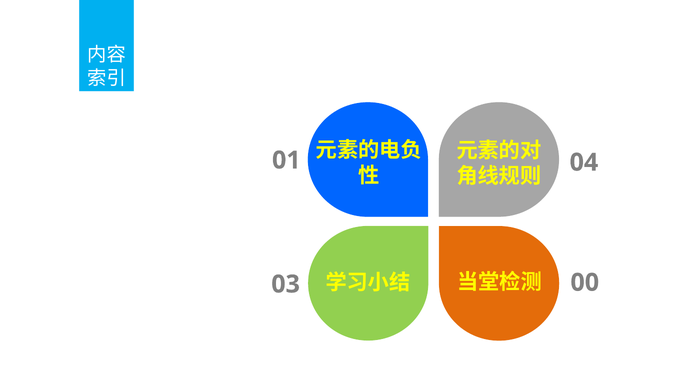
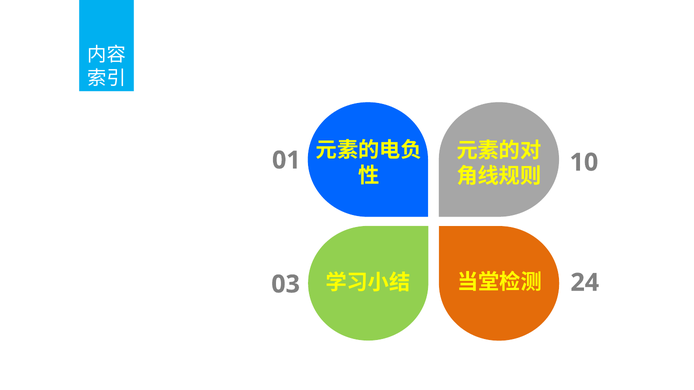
04: 04 -> 10
00: 00 -> 24
